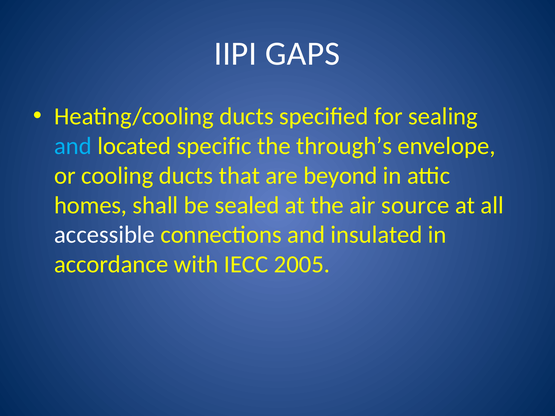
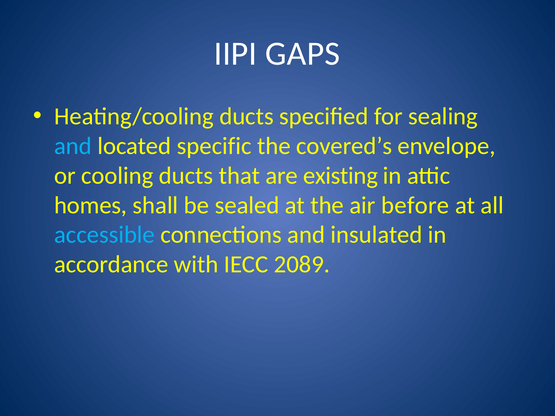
through’s: through’s -> covered’s
beyond: beyond -> existing
source: source -> before
accessible colour: white -> light blue
2005: 2005 -> 2089
